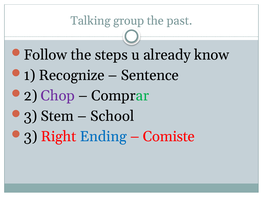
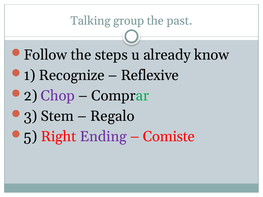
Sentence: Sentence -> Reflexive
School: School -> Regalo
3 at (30, 137): 3 -> 5
Ending colour: blue -> purple
